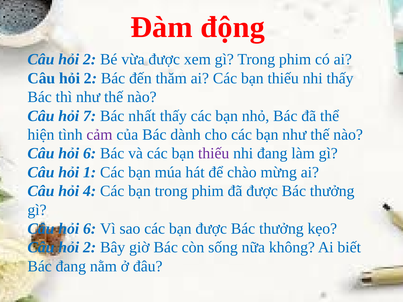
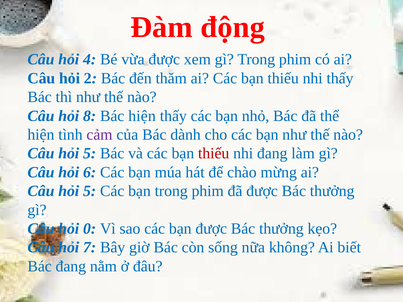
2 at (90, 59): 2 -> 4
7: 7 -> 8
Bác nhất: nhất -> hiện
6 at (90, 154): 6 -> 5
thiếu at (214, 154) colour: purple -> red
1: 1 -> 6
4 at (90, 191): 4 -> 5
6 at (90, 229): 6 -> 0
2 at (90, 248): 2 -> 7
